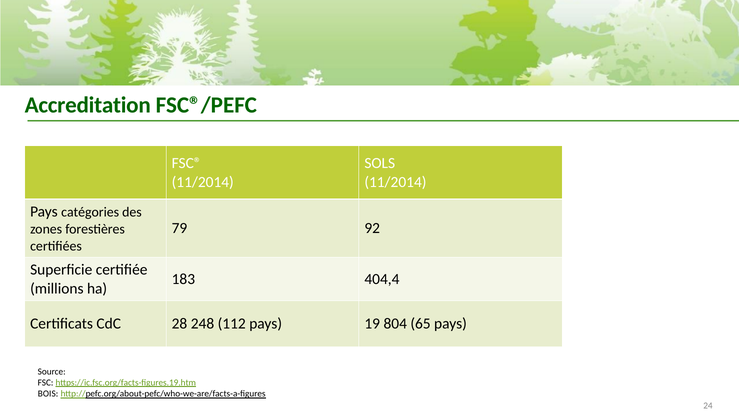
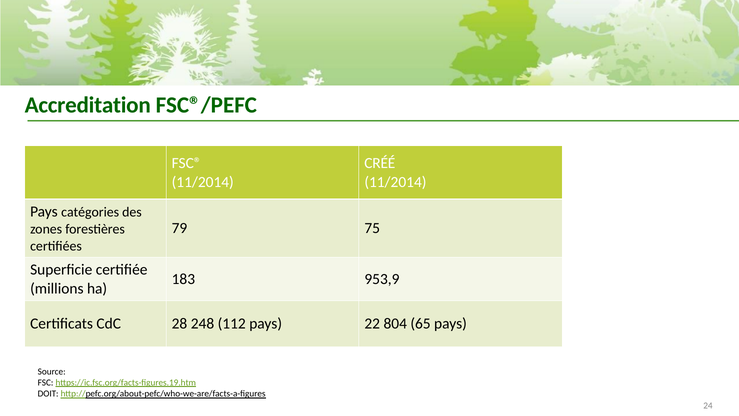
SOLS: SOLS -> CRÉÉ
92: 92 -> 75
404,4: 404,4 -> 953,9
19: 19 -> 22
BOIS: BOIS -> DOIT
